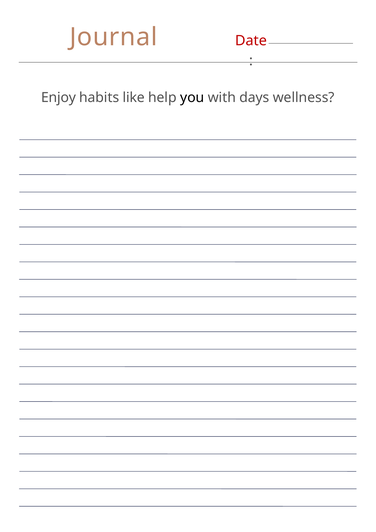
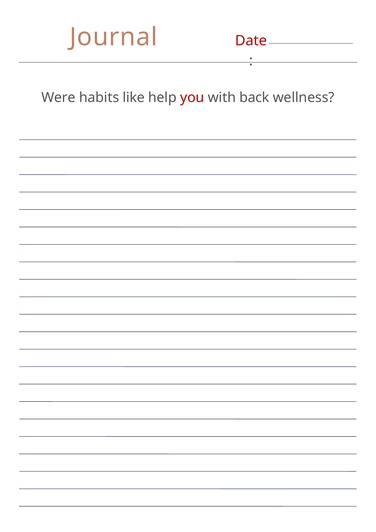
Enjoy: Enjoy -> Were
you colour: black -> red
days: days -> back
